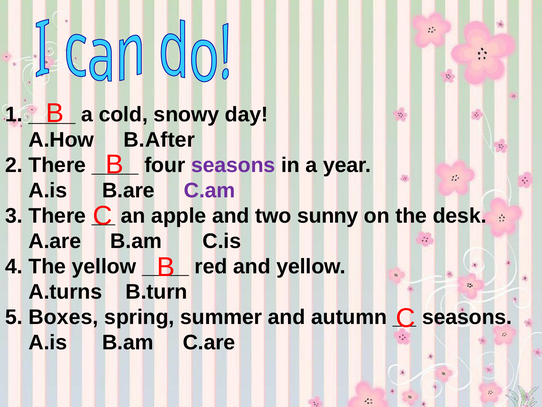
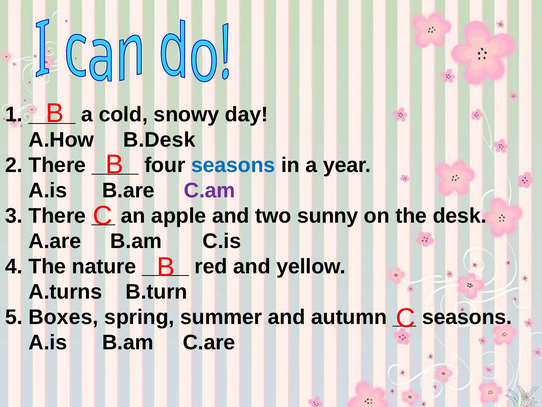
B.After: B.After -> B.Desk
seasons at (233, 165) colour: purple -> blue
The yellow: yellow -> nature
